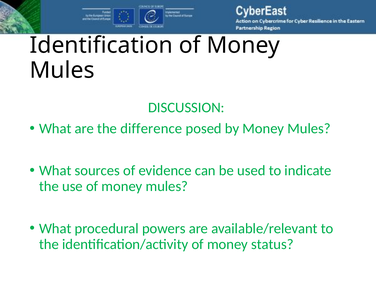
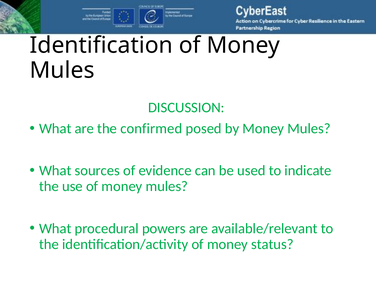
difference: difference -> confirmed
